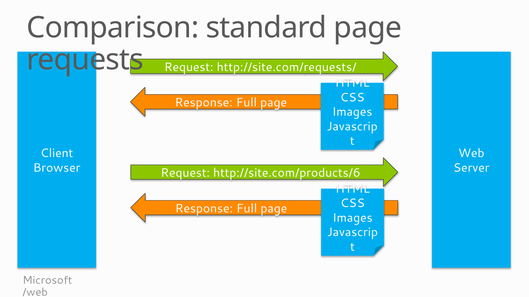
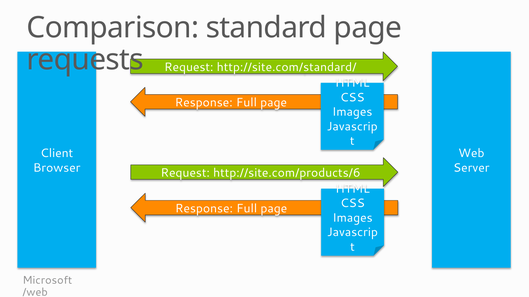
http://site.com/requests/: http://site.com/requests/ -> http://site.com/standard/
